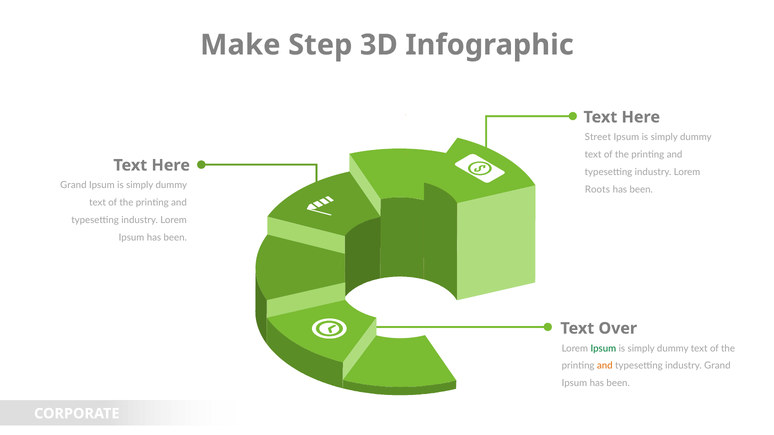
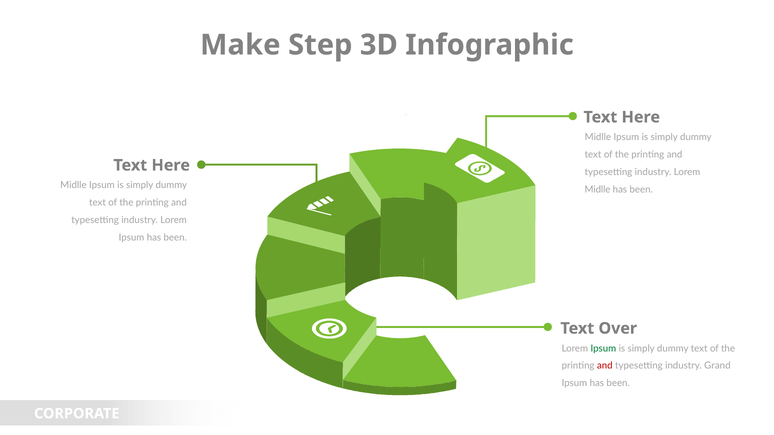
Street at (598, 137): Street -> Midlle
Grand at (73, 185): Grand -> Midlle
Roots at (597, 189): Roots -> Midlle
and at (605, 366) colour: orange -> red
